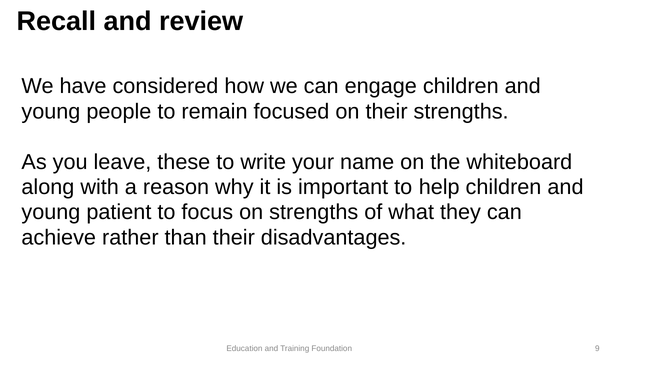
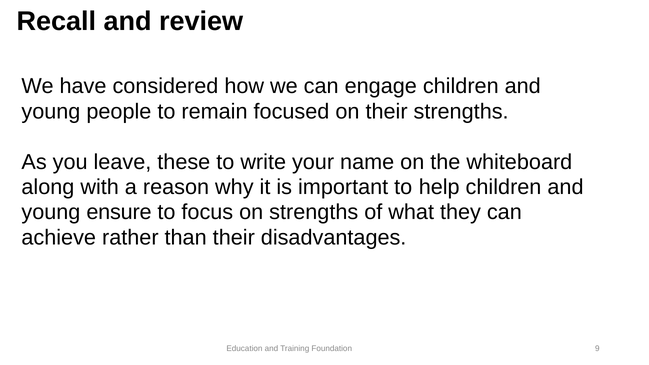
patient: patient -> ensure
